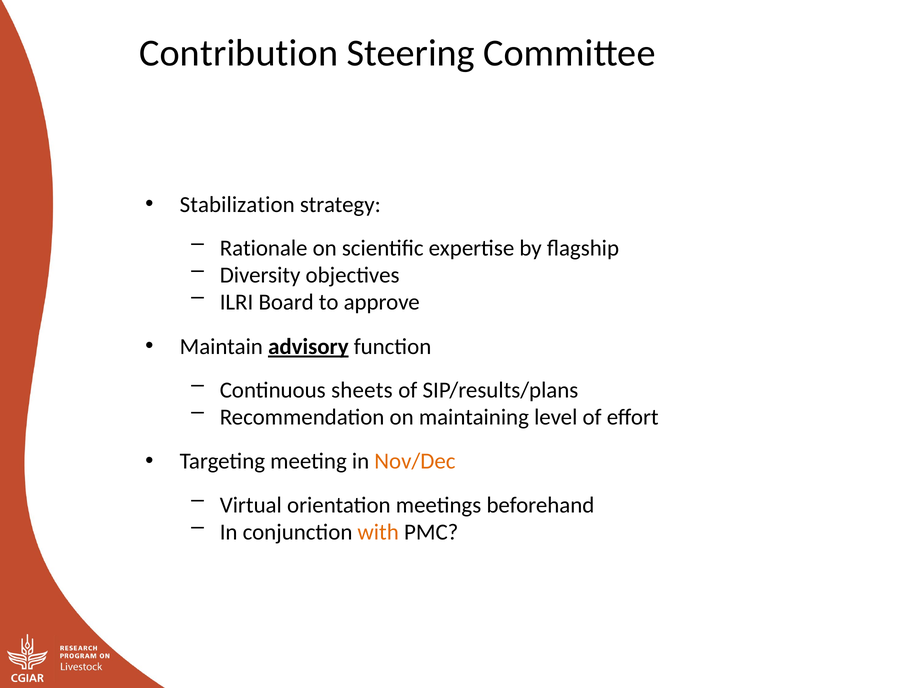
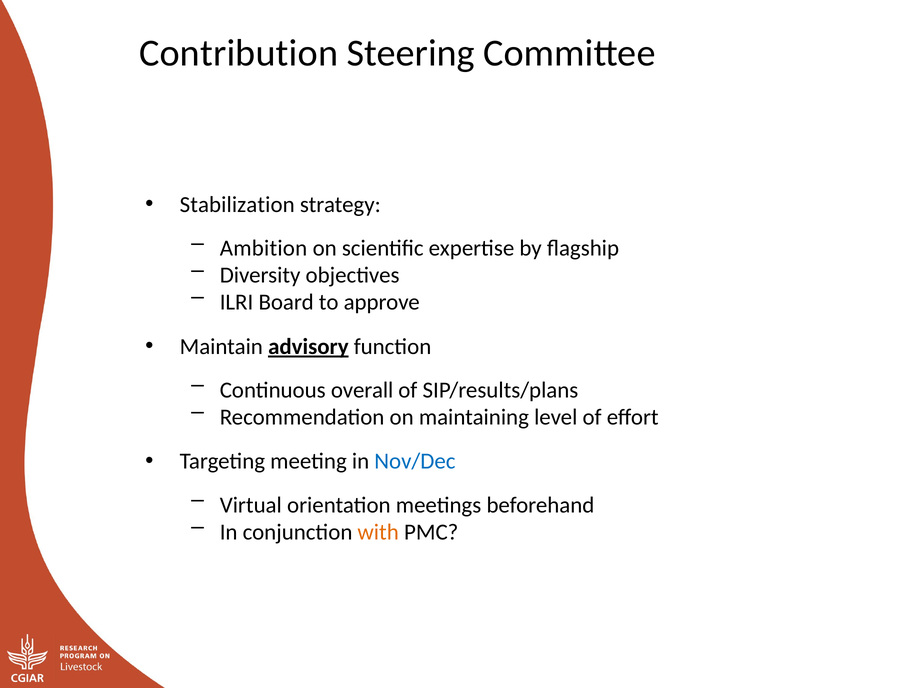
Rationale: Rationale -> Ambition
sheets: sheets -> overall
Nov/Dec colour: orange -> blue
